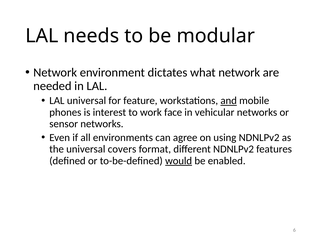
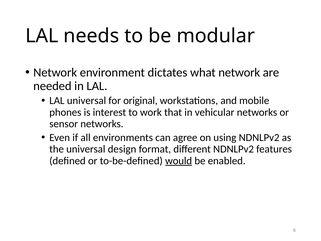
feature: feature -> original
and underline: present -> none
face: face -> that
covers: covers -> design
